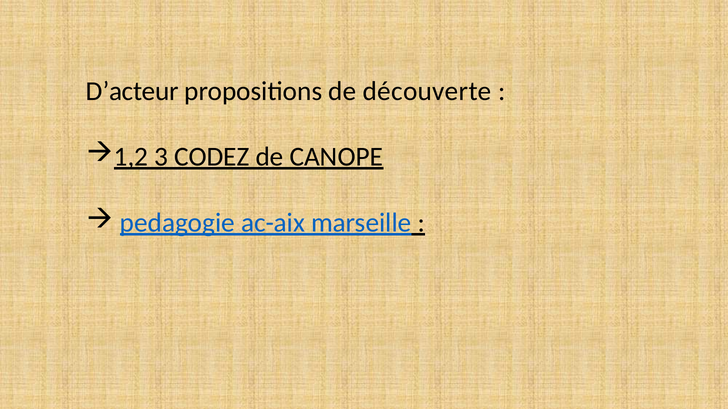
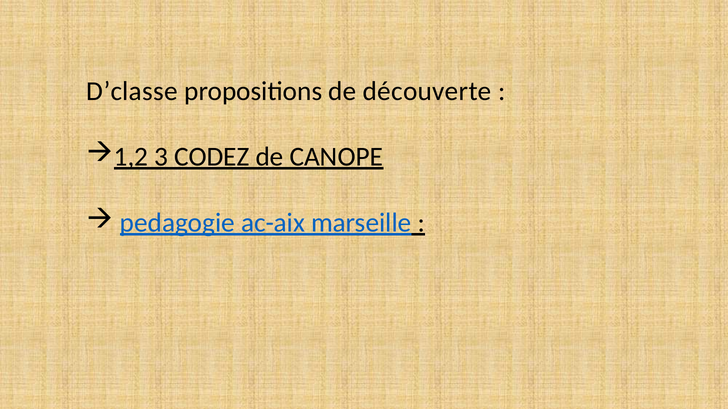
D’acteur: D’acteur -> D’classe
